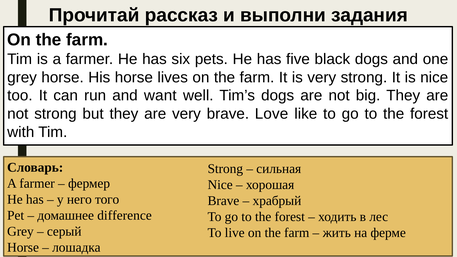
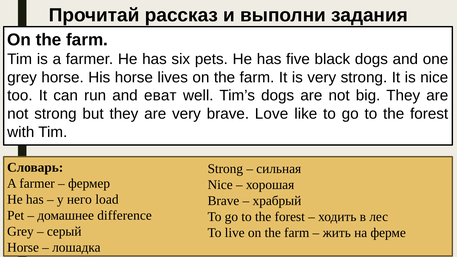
want: want -> еват
того: того -> load
